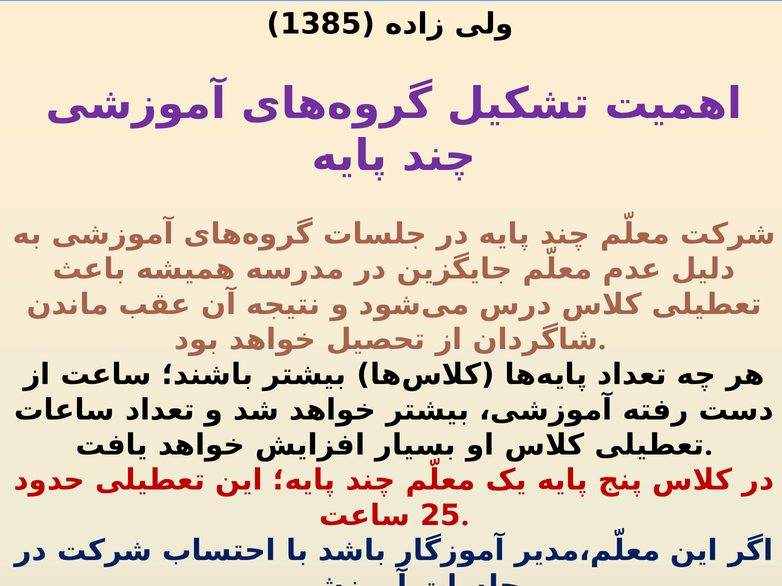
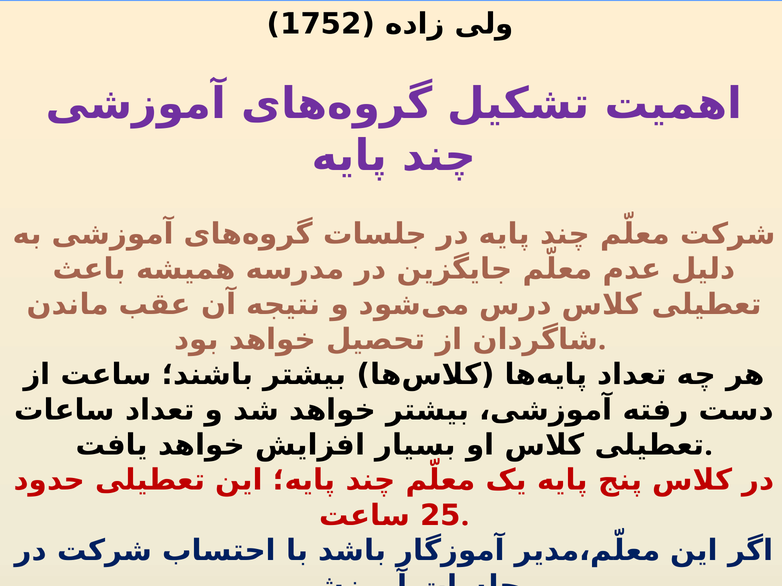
1385: 1385 -> 1752
